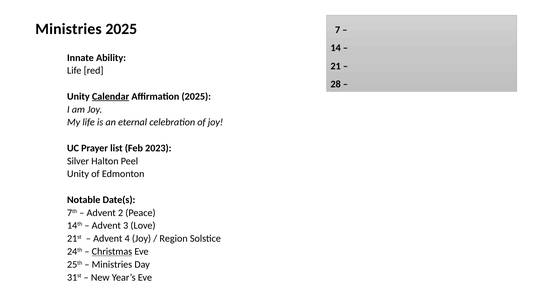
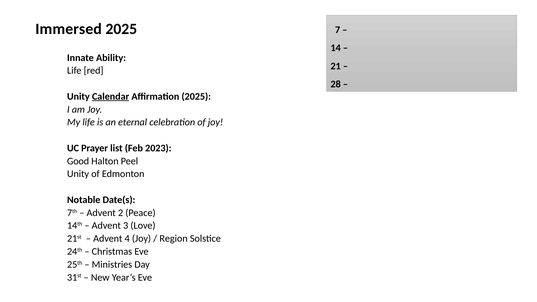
Ministries at (68, 29): Ministries -> Immersed
Silver: Silver -> Good
Christmas underline: present -> none
